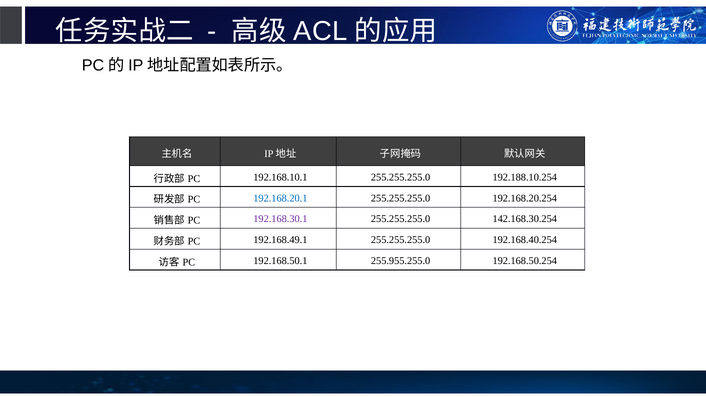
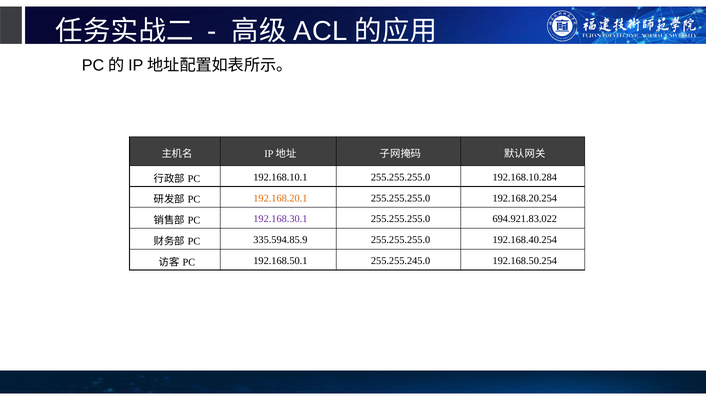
192.188.10.254: 192.188.10.254 -> 192.168.10.284
192.168.20.1 colour: blue -> orange
142.168.30.254: 142.168.30.254 -> 694.921.83.022
192.168.49.1: 192.168.49.1 -> 335.594.85.9
255.955.255.0: 255.955.255.0 -> 255.255.245.0
